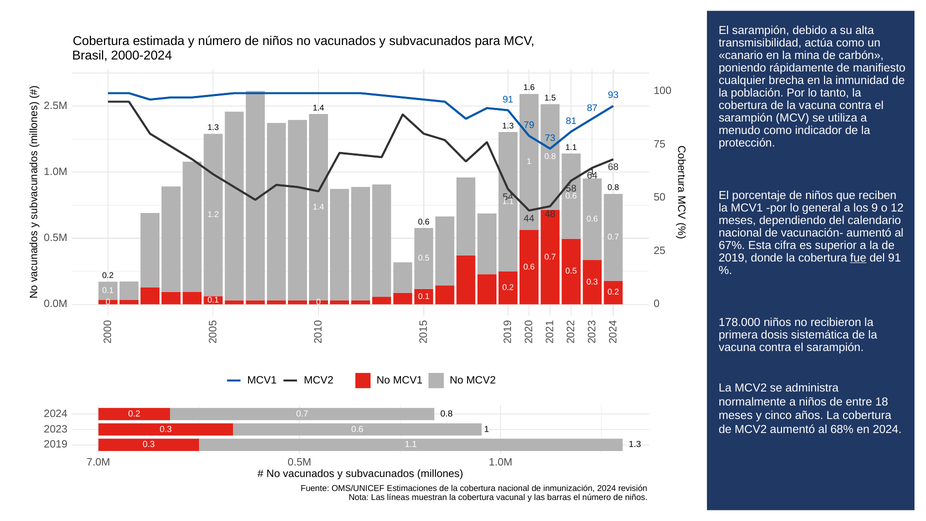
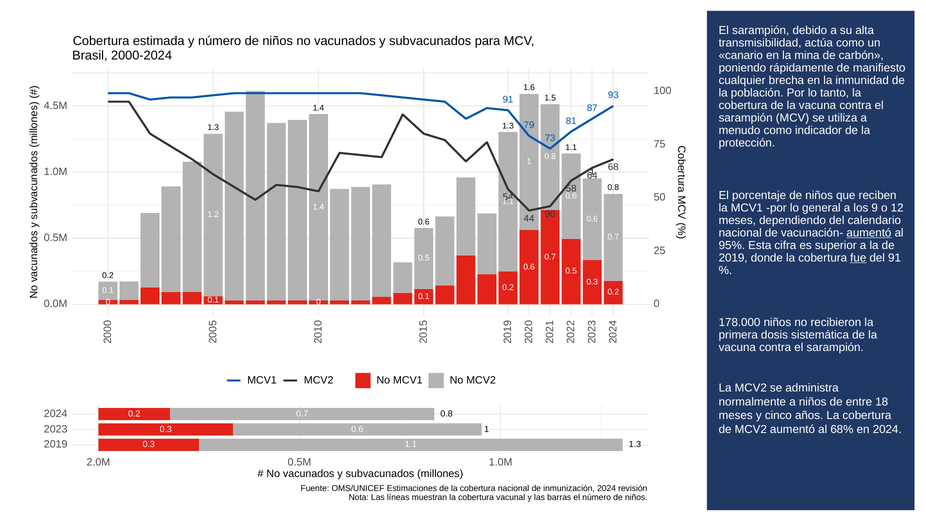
2.5M: 2.5M -> 4.5M
48: 48 -> 90
aumentó at (869, 233) underline: none -> present
67%: 67% -> 95%
7.0M: 7.0M -> 2.0M
